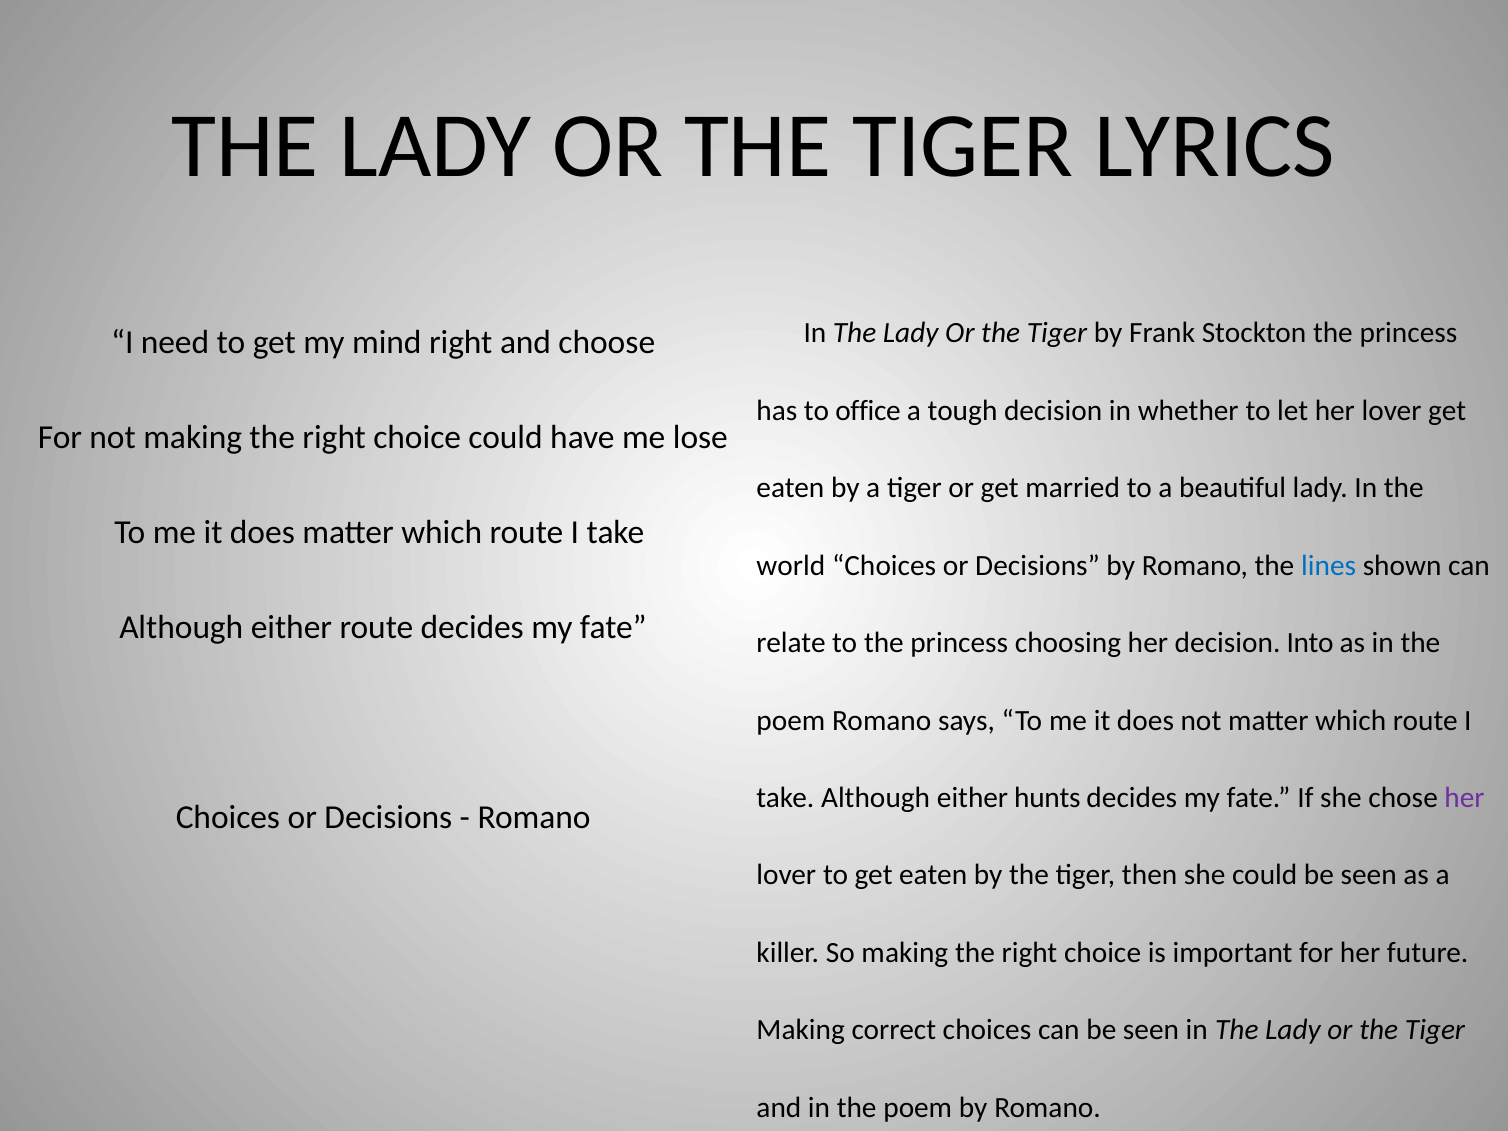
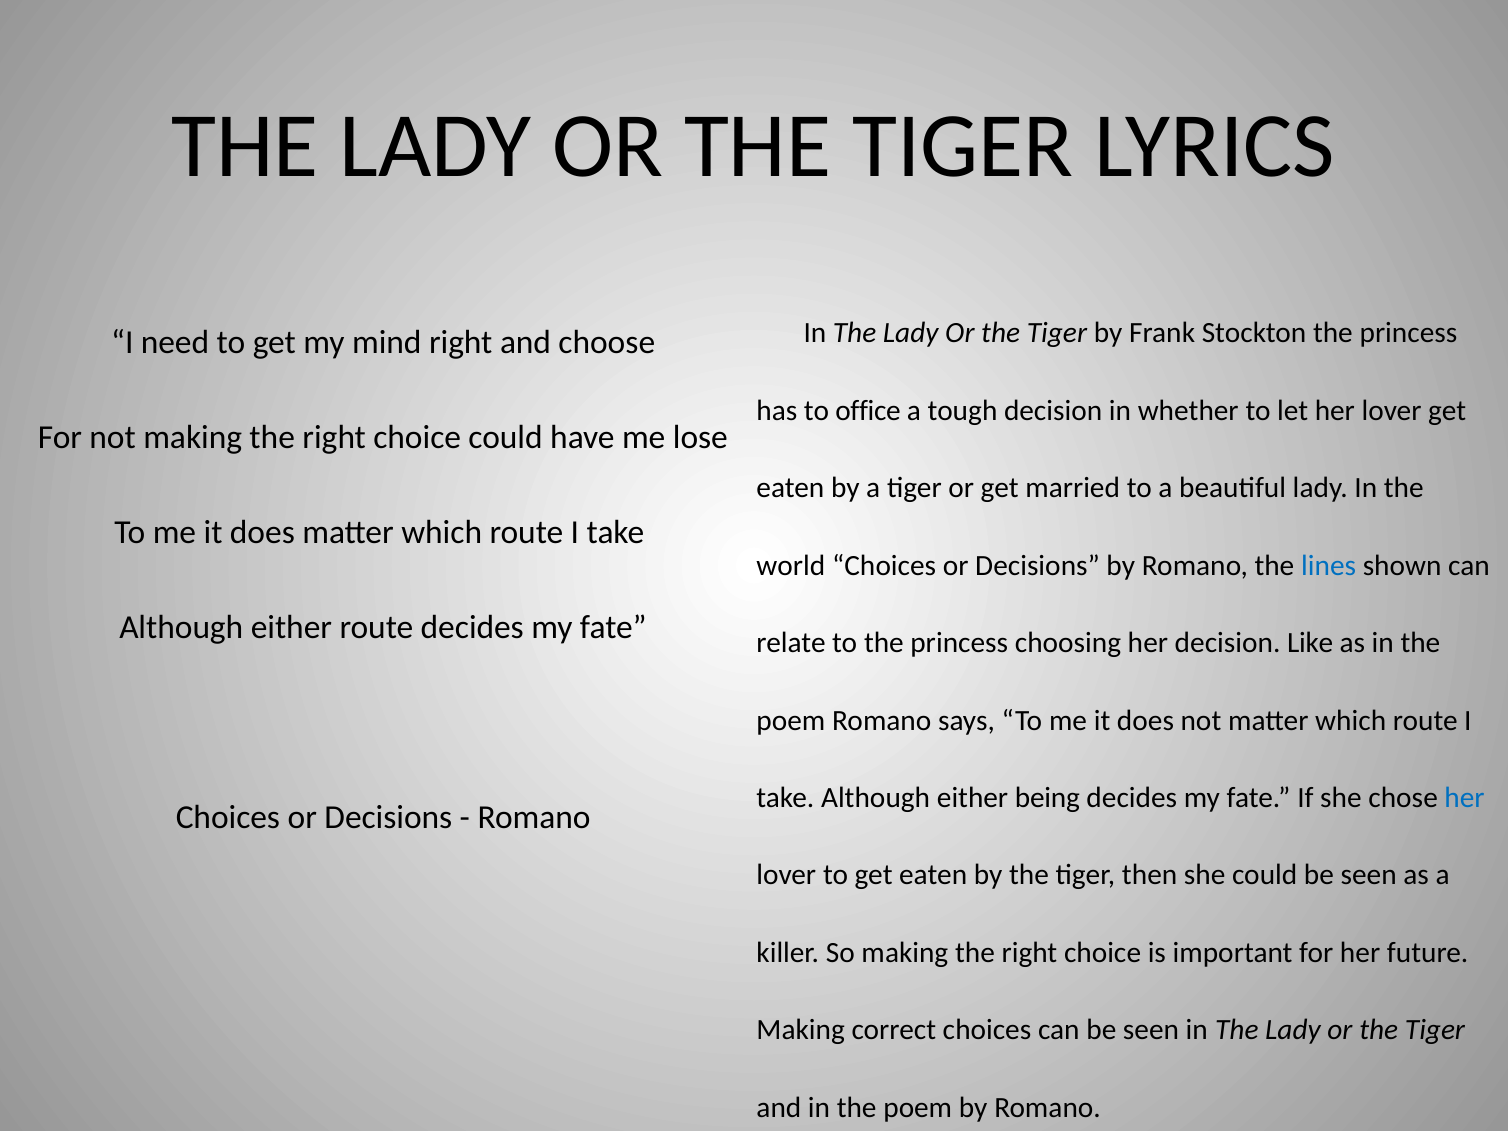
Into: Into -> Like
hunts: hunts -> being
her at (1465, 798) colour: purple -> blue
